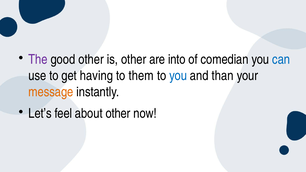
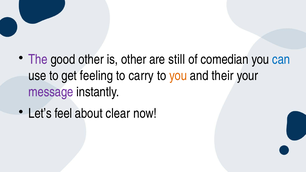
into: into -> still
having: having -> feeling
them: them -> carry
you at (178, 76) colour: blue -> orange
than: than -> their
message colour: orange -> purple
about other: other -> clear
